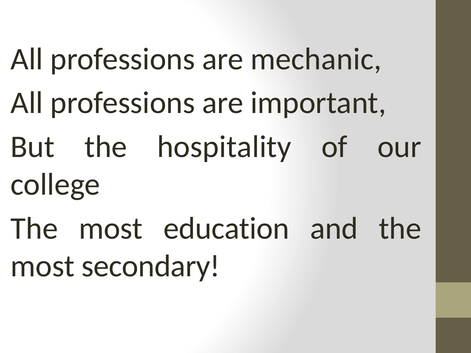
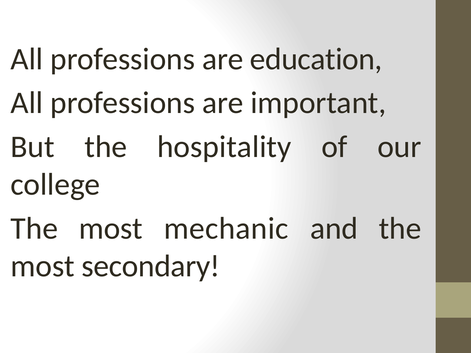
mechanic: mechanic -> education
education: education -> mechanic
